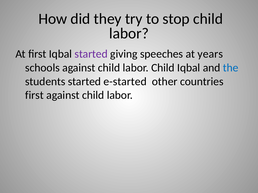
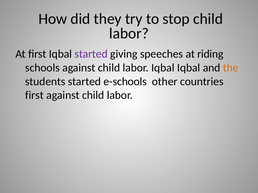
years: years -> riding
labor Child: Child -> Iqbal
the colour: blue -> orange
e-started: e-started -> e-schools
